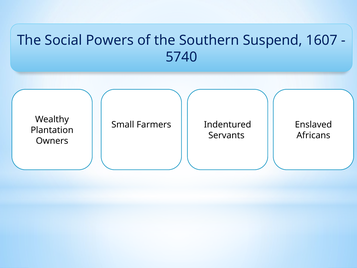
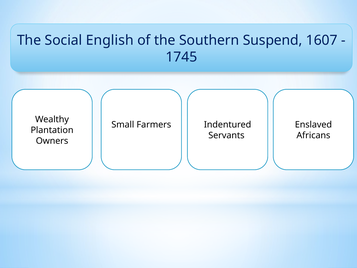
Powers: Powers -> English
5740: 5740 -> 1745
